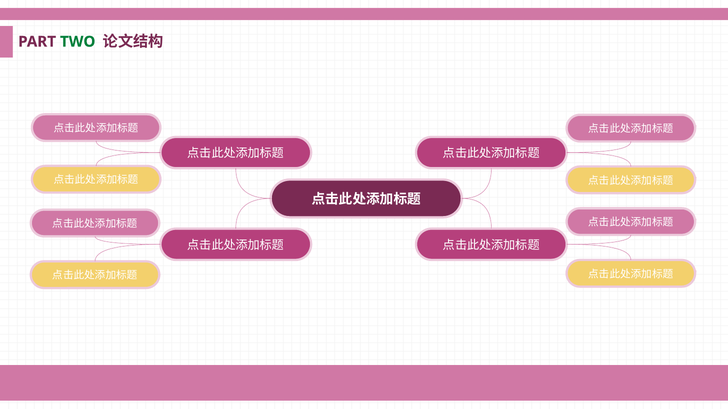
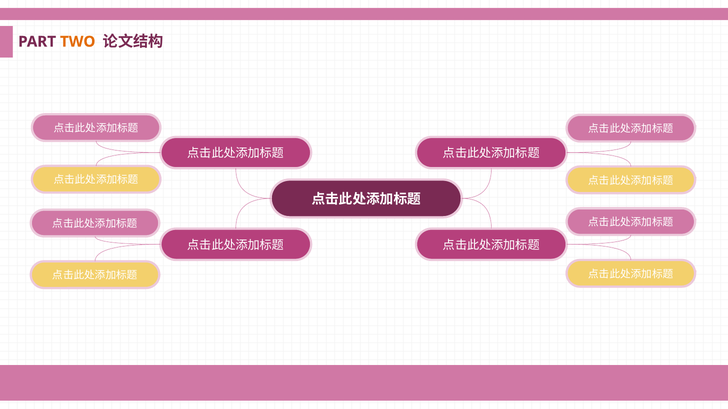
TWO colour: green -> orange
